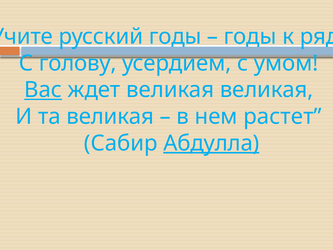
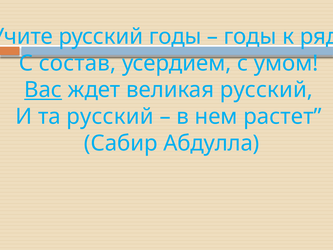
голову: голову -> состав
великая великая: великая -> русский
та великая: великая -> русский
Абдулла underline: present -> none
